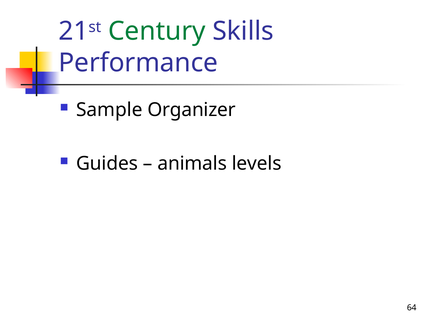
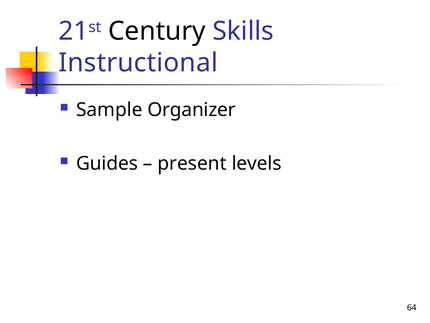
Century colour: green -> black
Performance: Performance -> Instructional
animals: animals -> present
